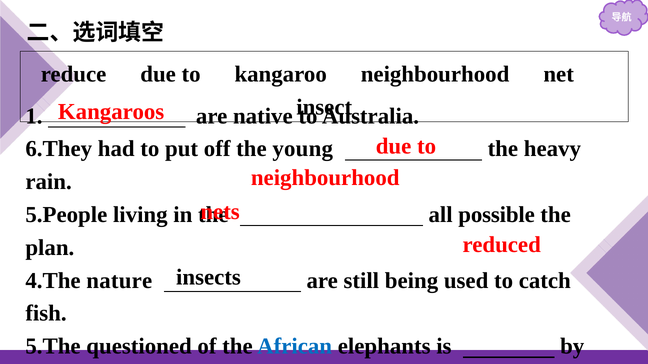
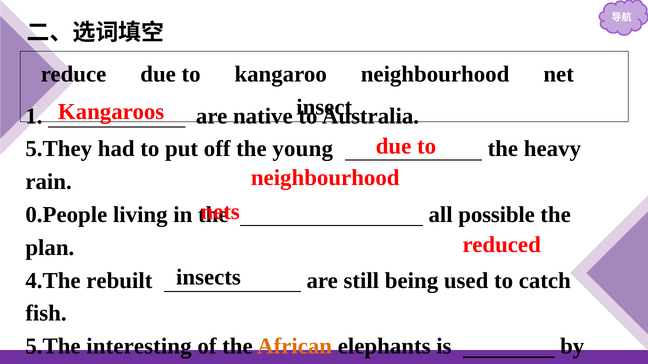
6.They: 6.They -> 5.They
5.People: 5.People -> 0.People
nature: nature -> rebuilt
questioned: questioned -> interesting
African colour: blue -> orange
